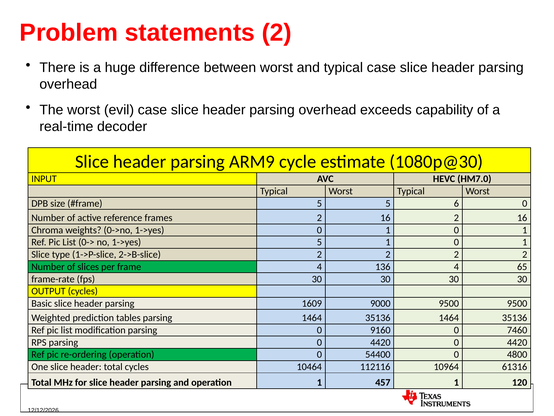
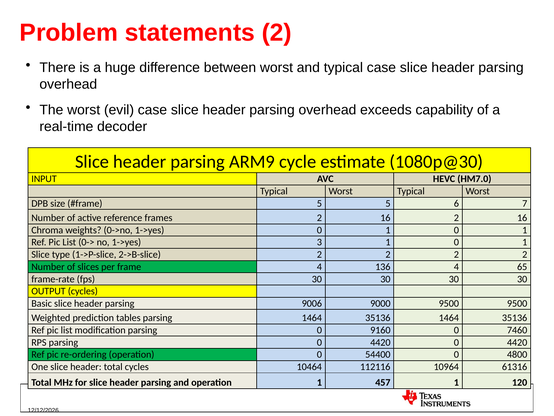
6 0: 0 -> 7
1->yes 5: 5 -> 3
1609: 1609 -> 9006
